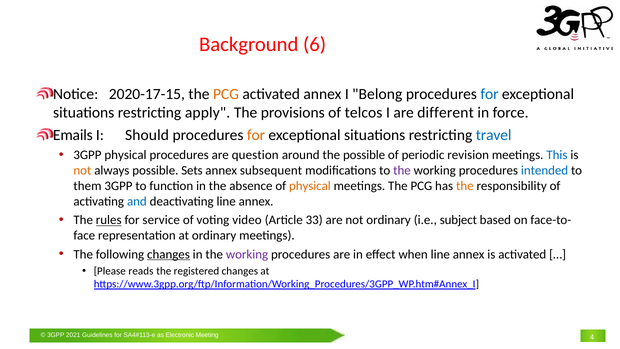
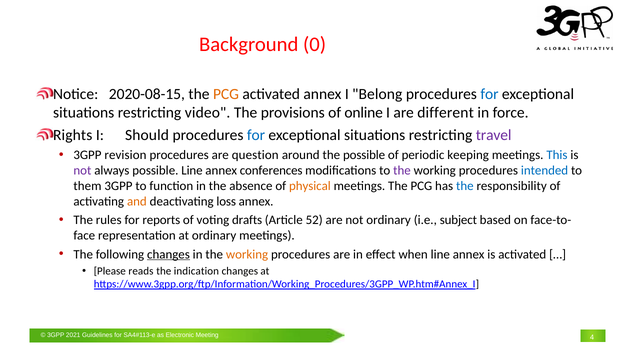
6: 6 -> 0
2020-17-15: 2020-17-15 -> 2020-08-15
apply: apply -> video
telcos: telcos -> online
Emails: Emails -> Rights
for at (256, 135) colour: orange -> blue
travel colour: blue -> purple
3GPP physical: physical -> revision
revision: revision -> keeping
not at (82, 170) colour: orange -> purple
possible Sets: Sets -> Line
subsequent: subsequent -> conferences
the at (465, 186) colour: orange -> blue
and colour: blue -> orange
deactivating line: line -> loss
rules underline: present -> none
service: service -> reports
video: video -> drafts
33: 33 -> 52
working at (247, 254) colour: purple -> orange
registered: registered -> indication
